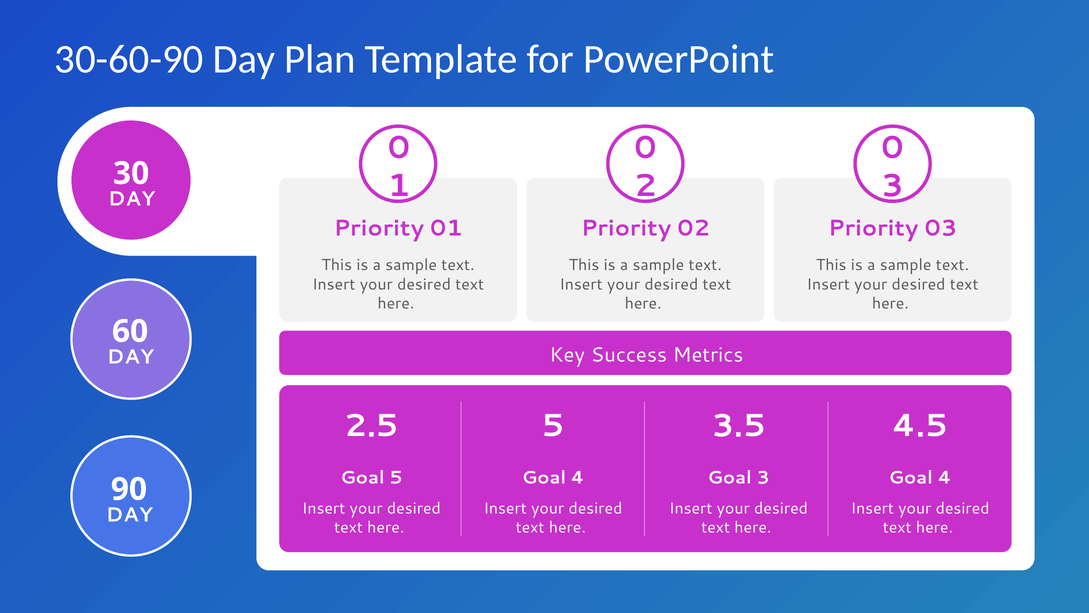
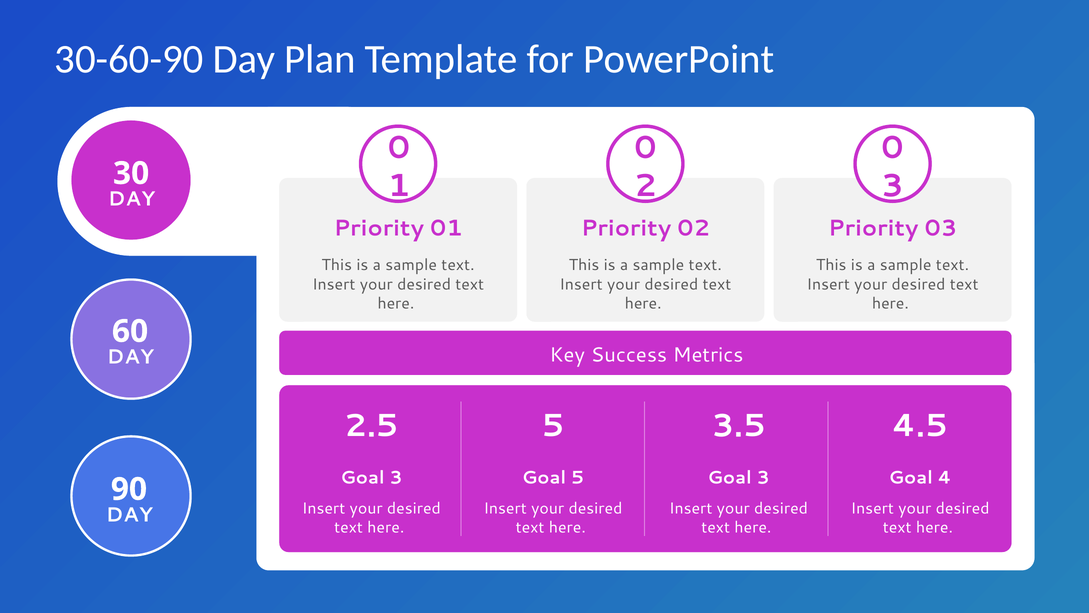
5 at (396, 478): 5 -> 3
4 at (578, 478): 4 -> 5
